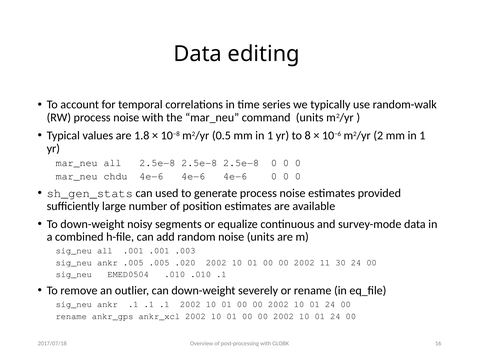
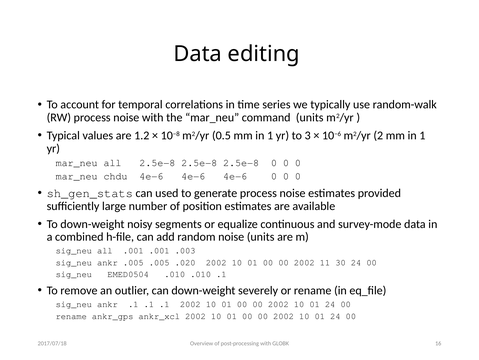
1.8: 1.8 -> 1.2
8: 8 -> 3
